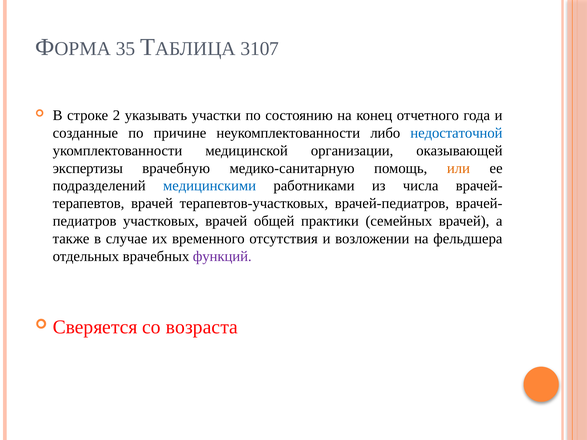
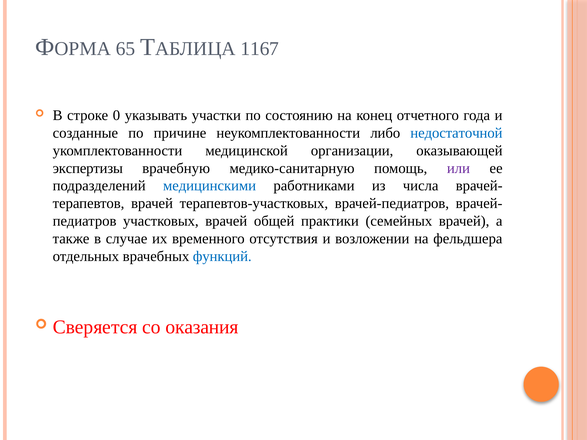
35: 35 -> 65
3107: 3107 -> 1167
2: 2 -> 0
или colour: orange -> purple
функций colour: purple -> blue
возраста: возраста -> оказания
